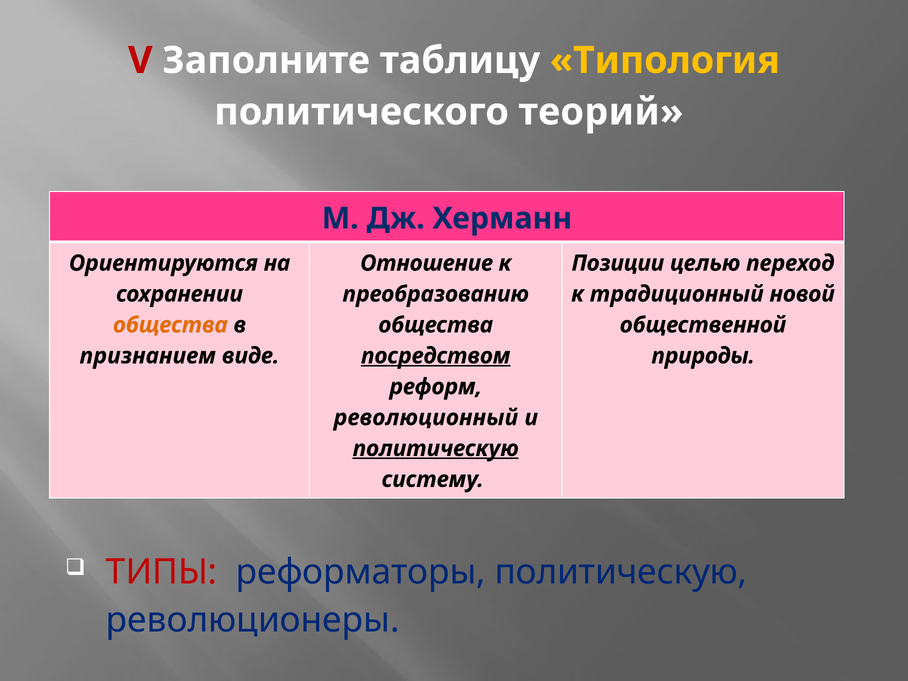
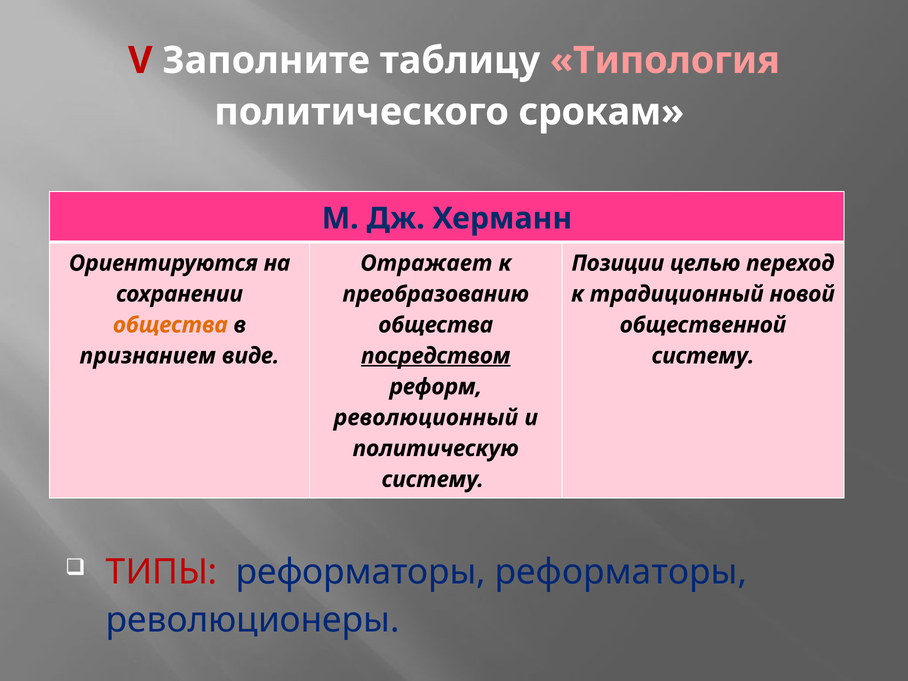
Типология colour: yellow -> pink
теорий: теорий -> срокам
Отношение: Отношение -> Отражает
природы at (703, 356): природы -> систему
политическую at (436, 449) underline: present -> none
реформаторы политическую: политическую -> реформаторы
